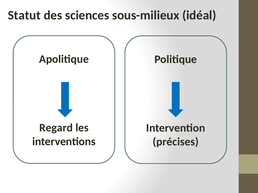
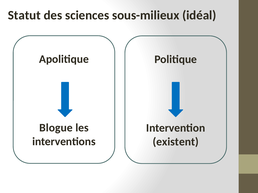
Regard: Regard -> Blogue
précises: précises -> existent
